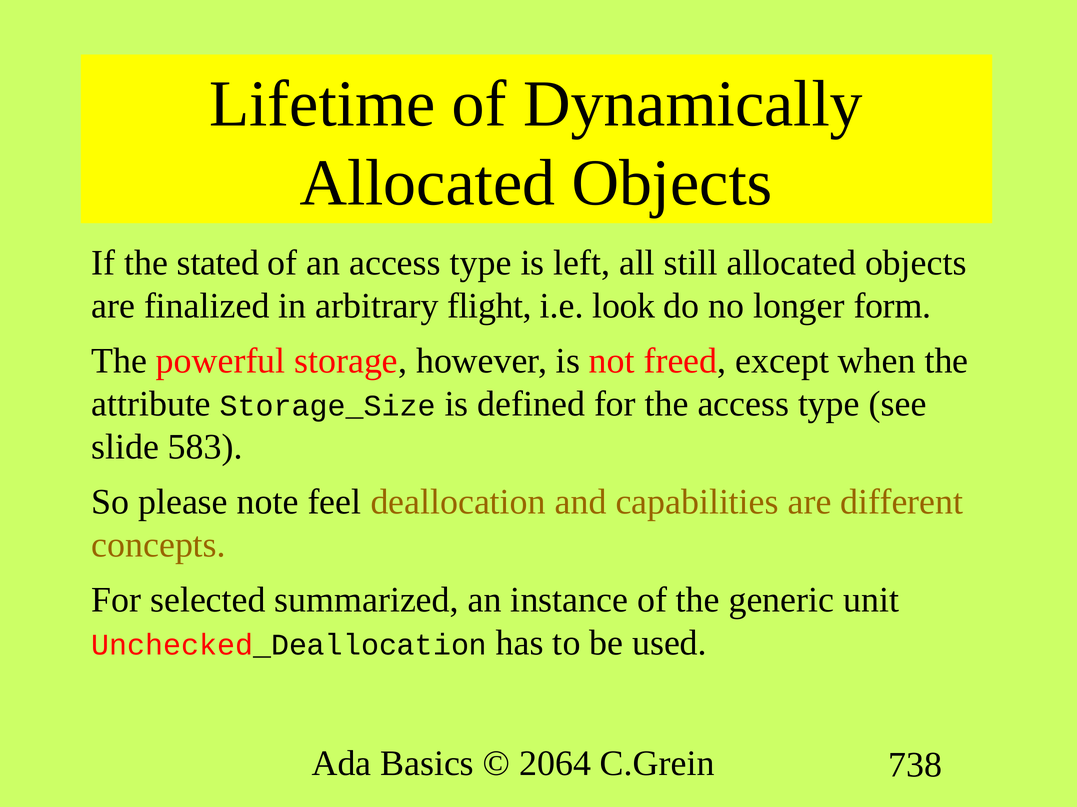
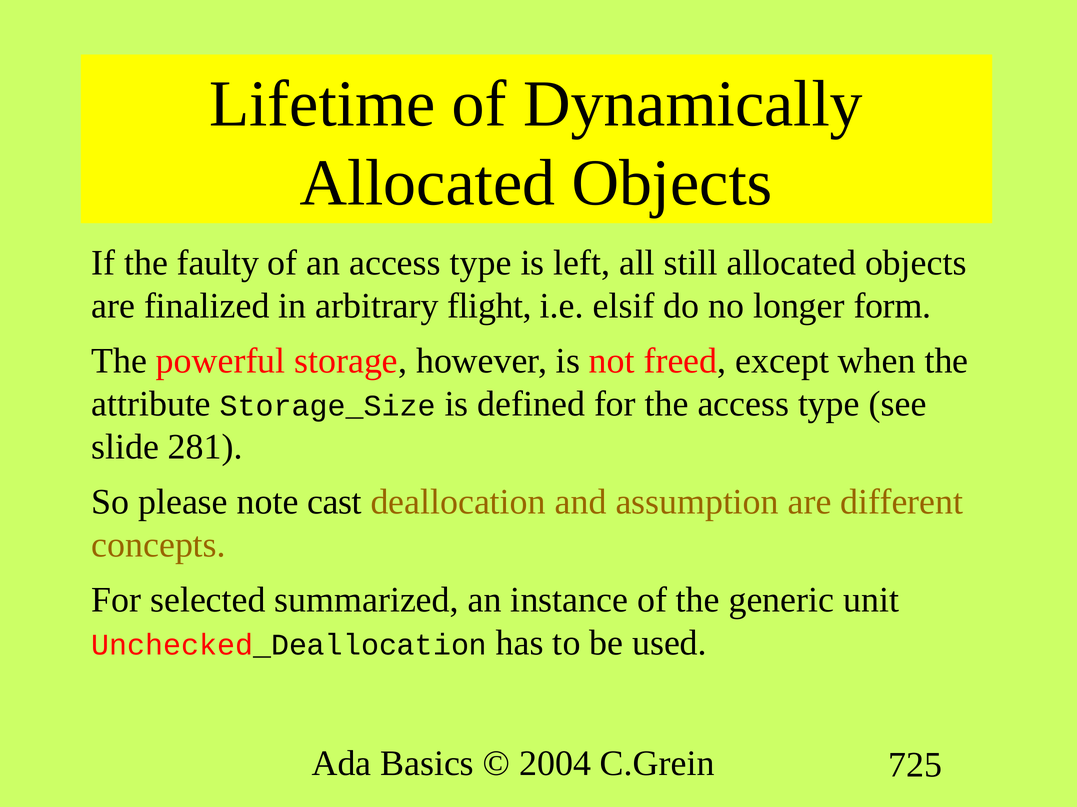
stated: stated -> faulty
look: look -> elsif
583: 583 -> 281
feel: feel -> cast
capabilities: capabilities -> assumption
2064: 2064 -> 2004
738: 738 -> 725
